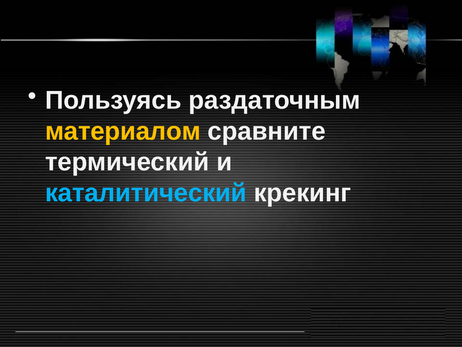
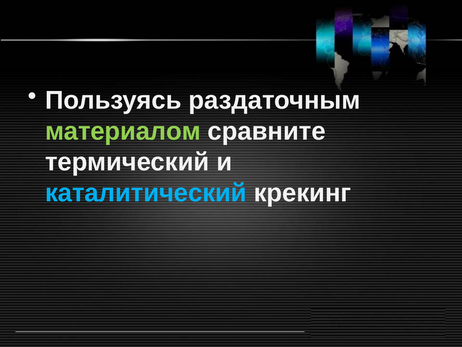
материалом colour: yellow -> light green
